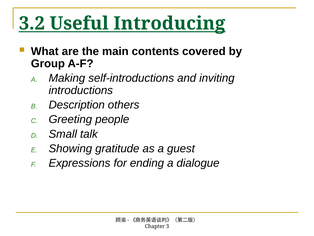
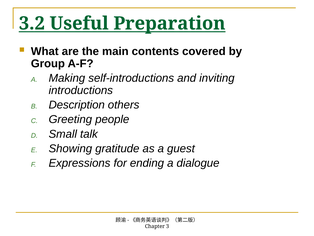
Introducing: Introducing -> Preparation
